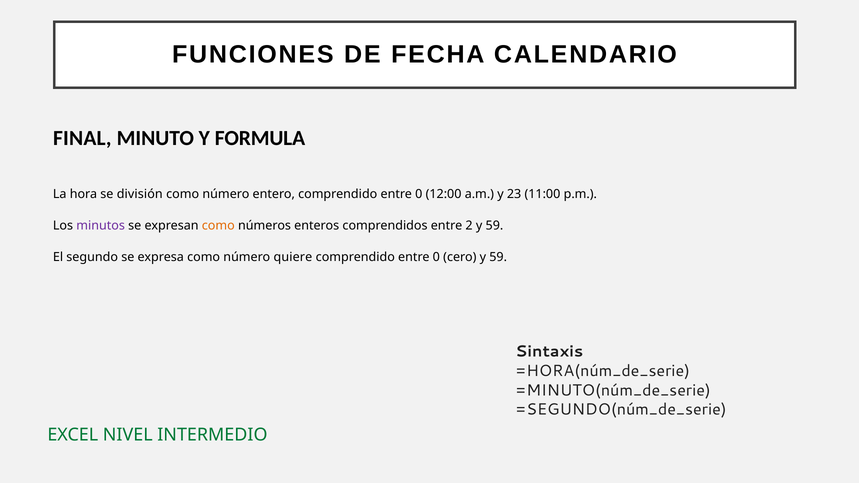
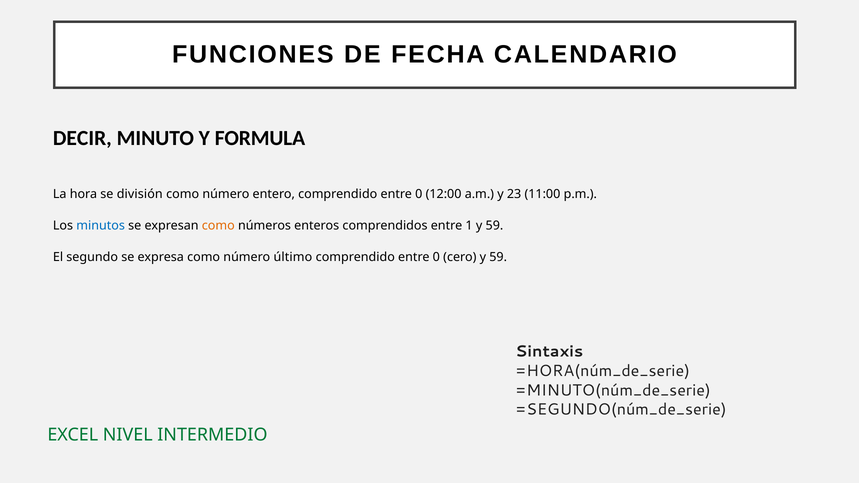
FINAL: FINAL -> DECIR
minutos colour: purple -> blue
2: 2 -> 1
quiere: quiere -> último
